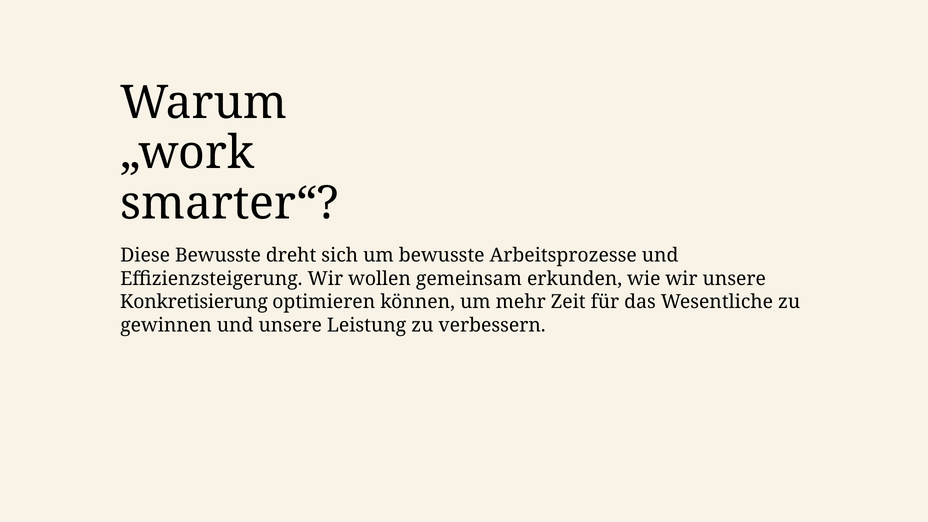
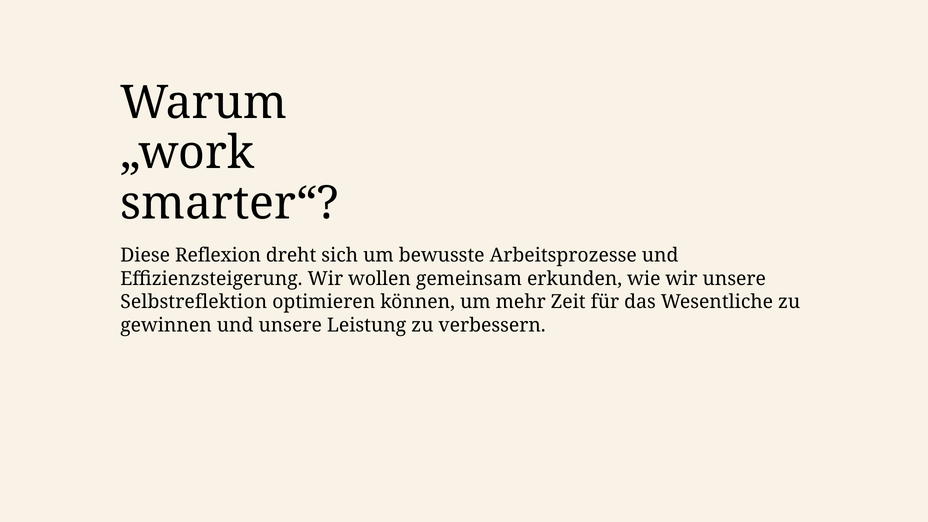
Diese Bewusste: Bewusste -> Reflexion
Konkretisierung: Konkretisierung -> Selbstreflektion
